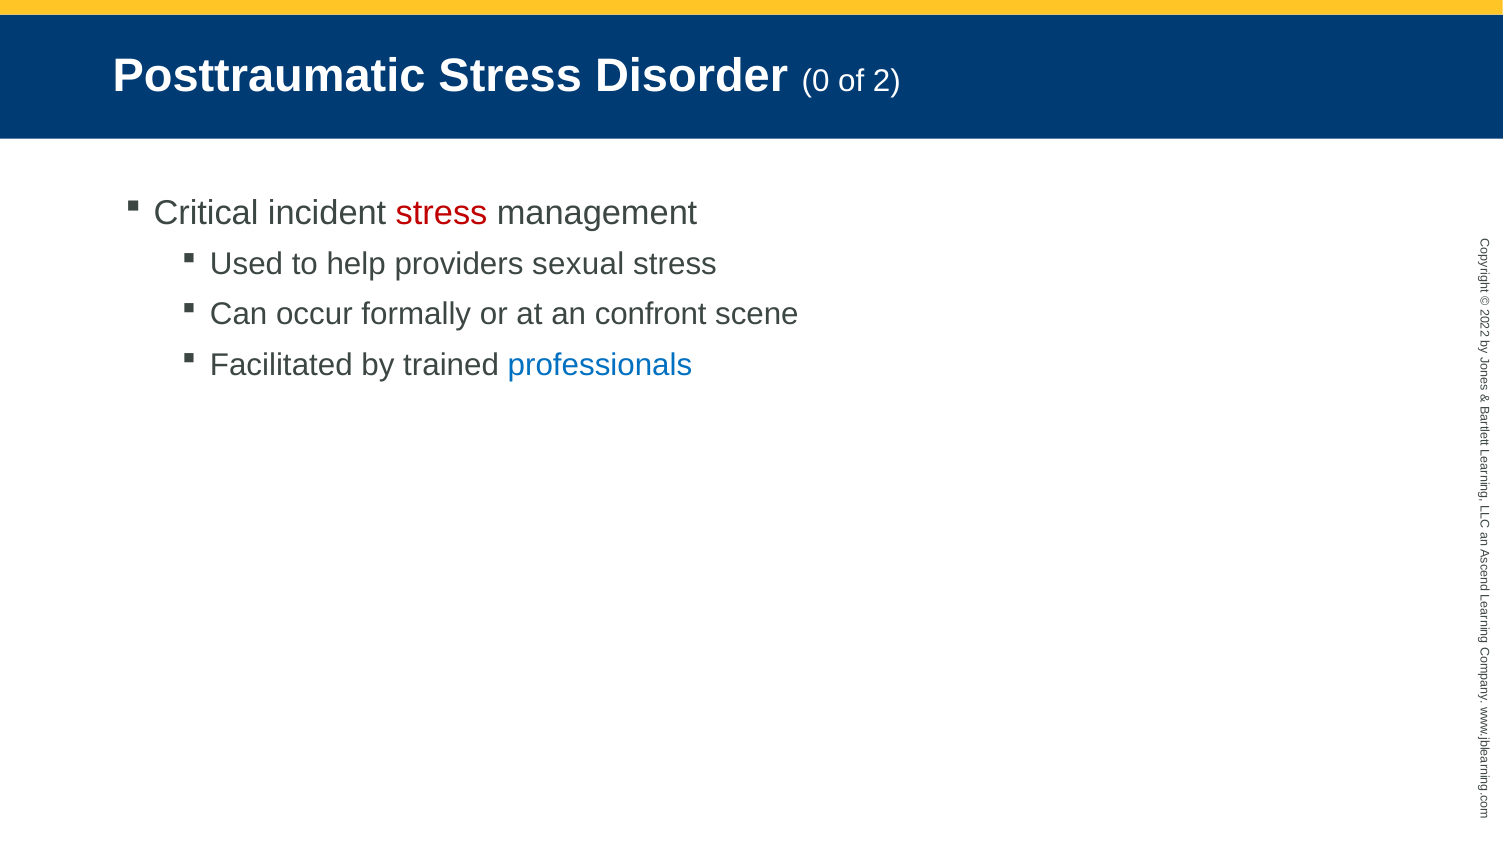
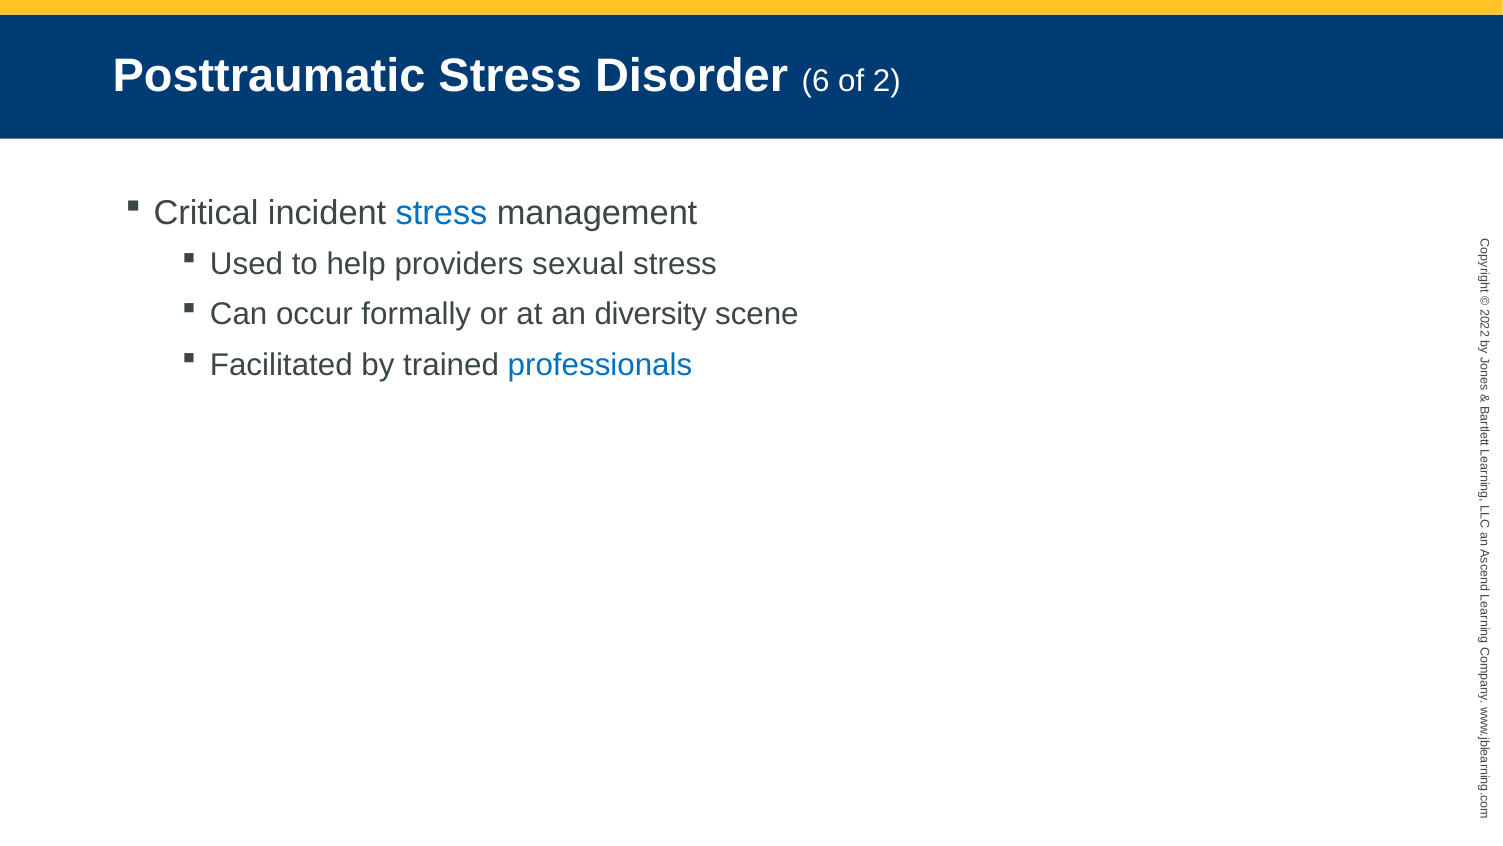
Disorder 0: 0 -> 6
stress at (442, 212) colour: red -> blue
confront: confront -> diversity
